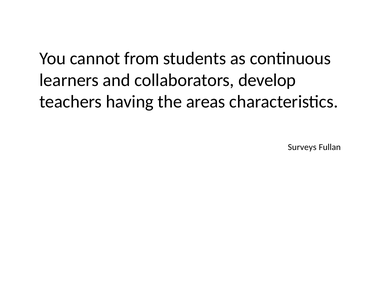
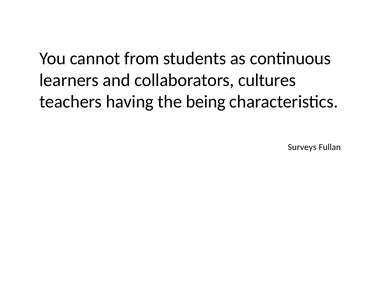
develop: develop -> cultures
areas: areas -> being
